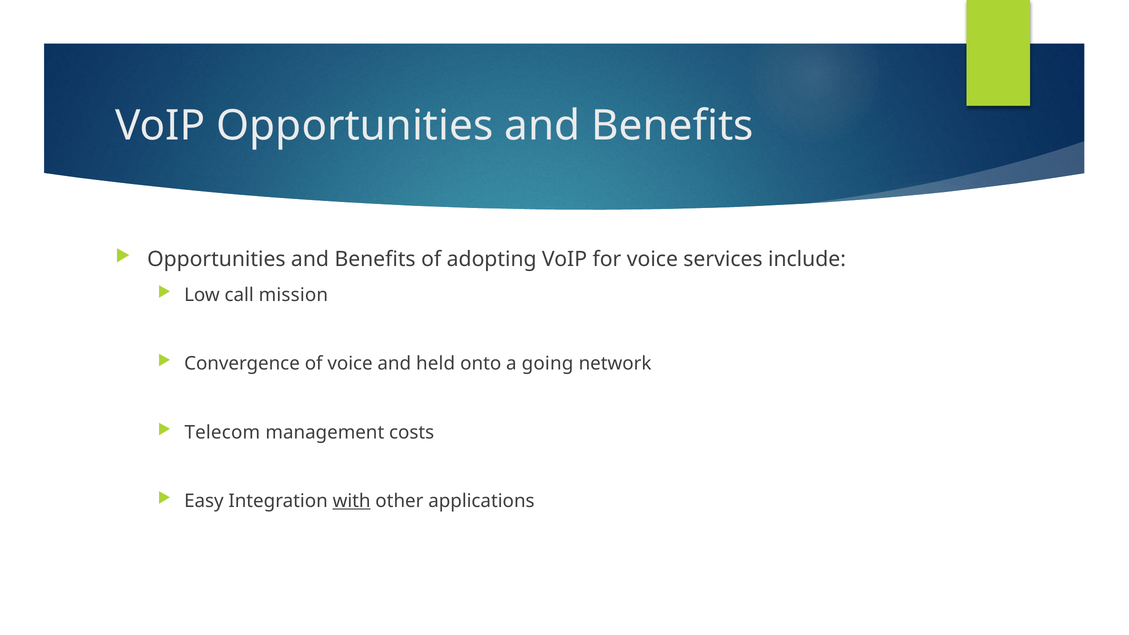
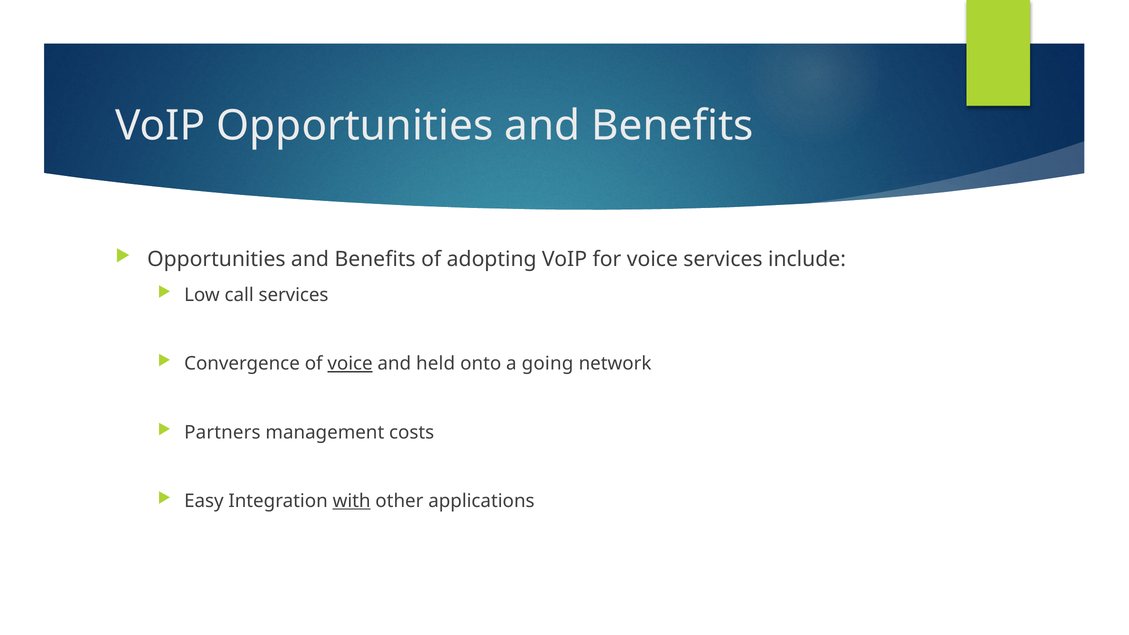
call mission: mission -> services
voice at (350, 364) underline: none -> present
Telecom: Telecom -> Partners
